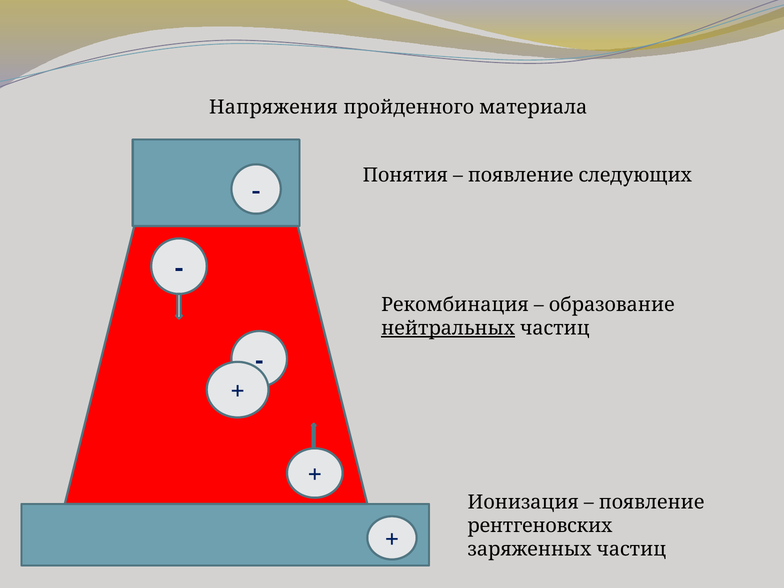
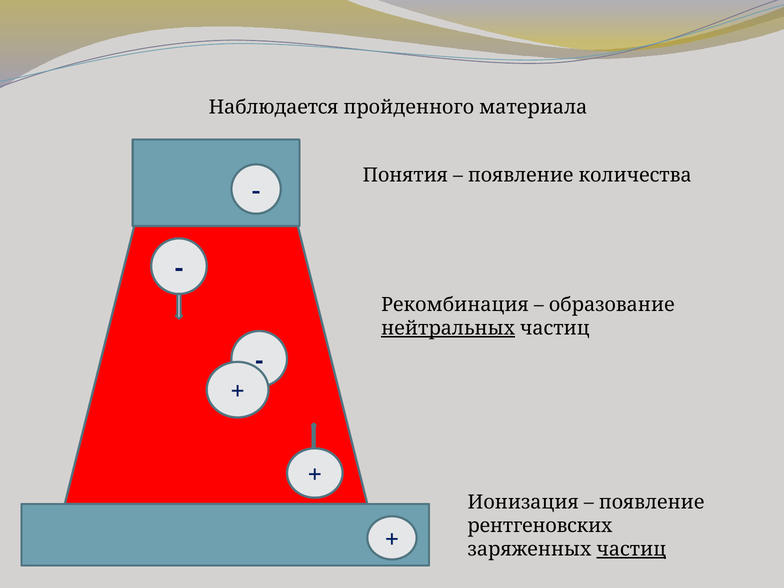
Напряжения: Напряжения -> Наблюдается
следующих: следующих -> количества
частиц at (631, 549) underline: none -> present
